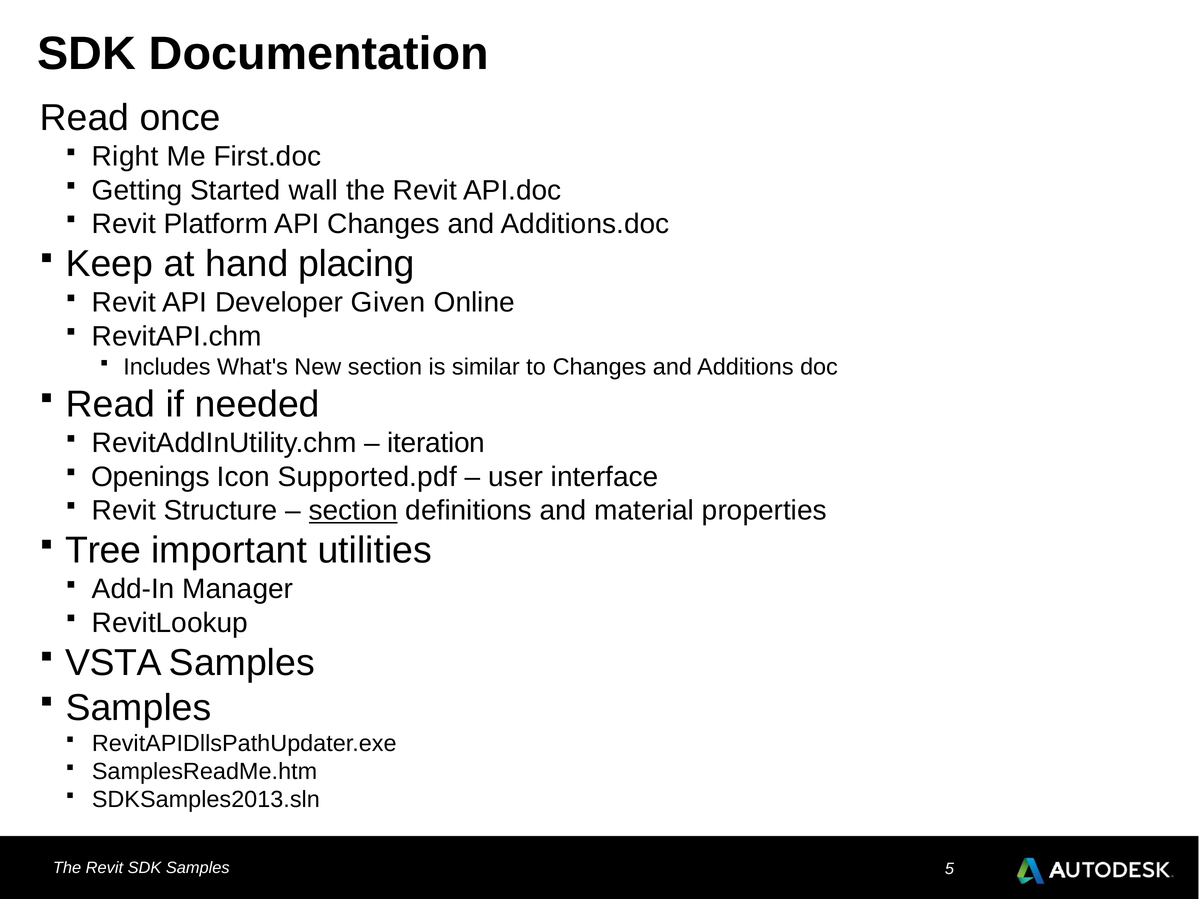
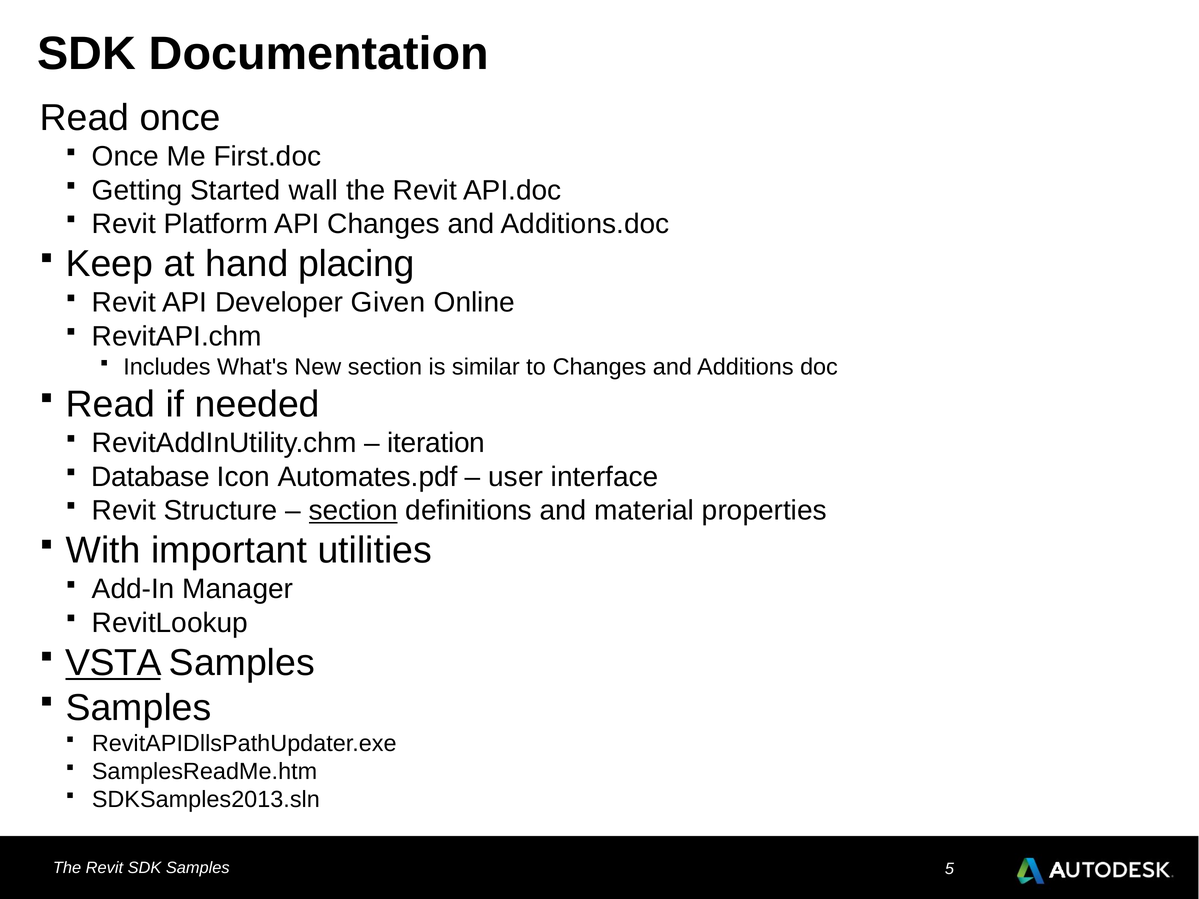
Right at (125, 157): Right -> Once
Openings: Openings -> Database
Supported.pdf: Supported.pdf -> Automates.pdf
Tree: Tree -> With
VSTA underline: none -> present
